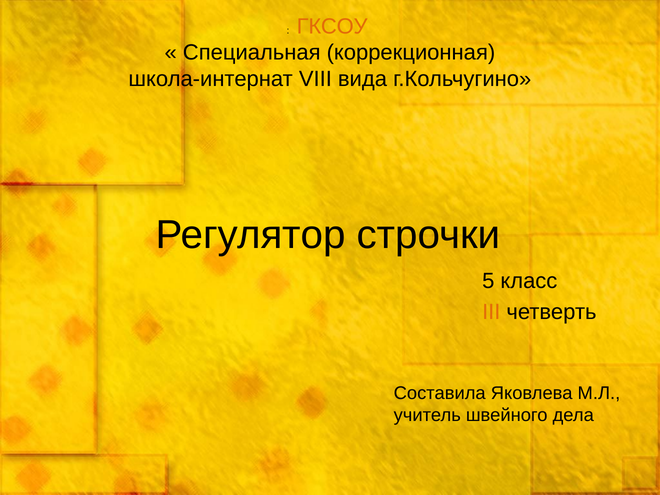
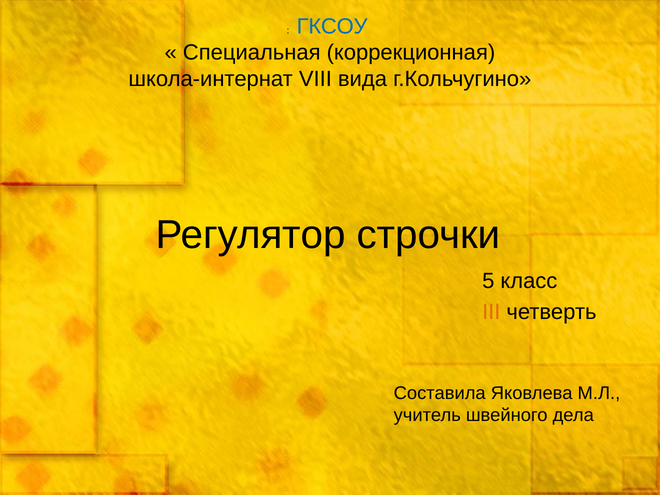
ГКСОУ colour: orange -> blue
